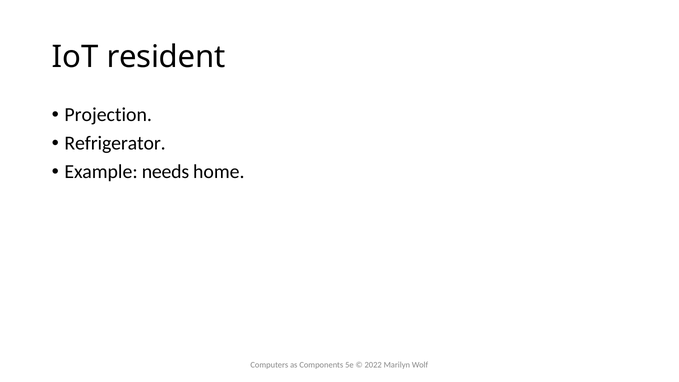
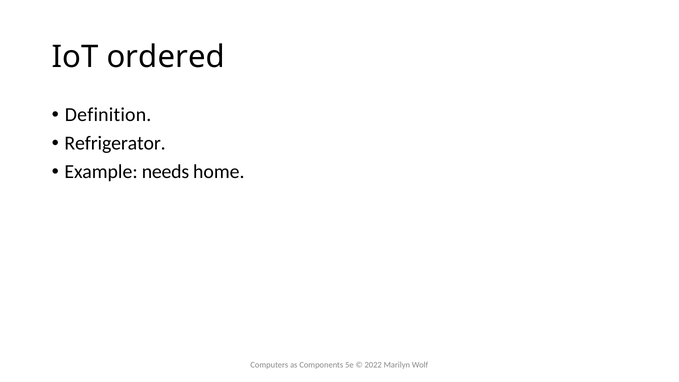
resident: resident -> ordered
Projection: Projection -> Definition
